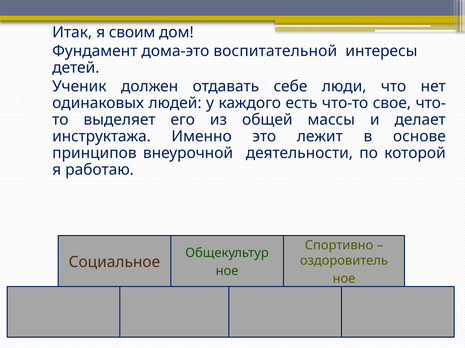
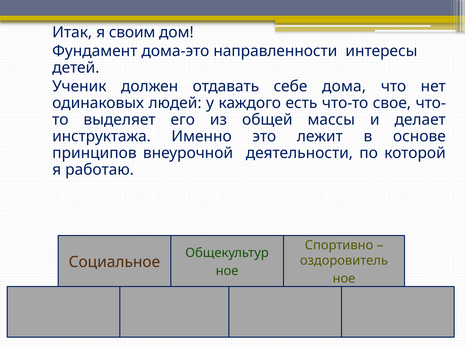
воспитательной: воспитательной -> направленности
люди: люди -> дома
